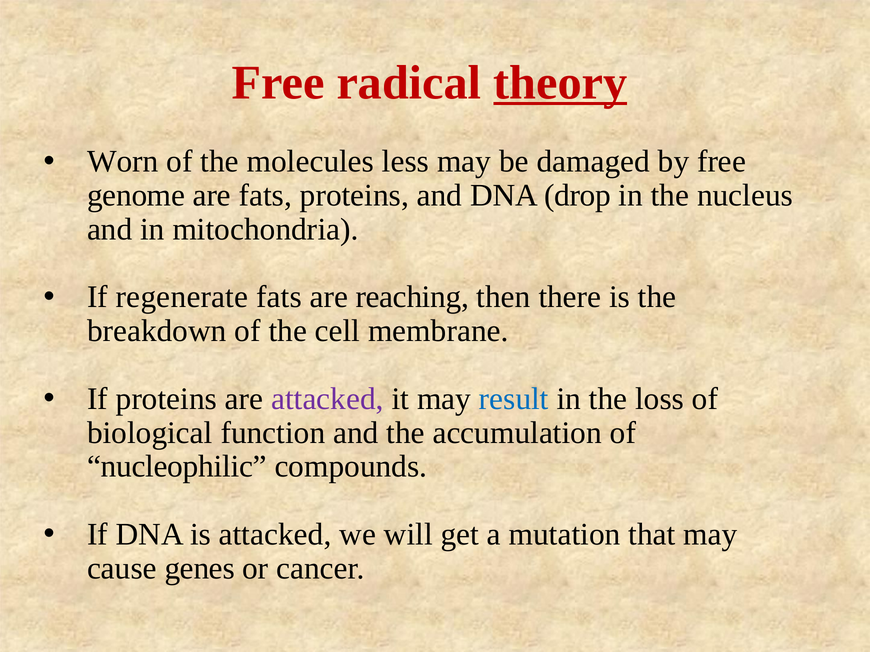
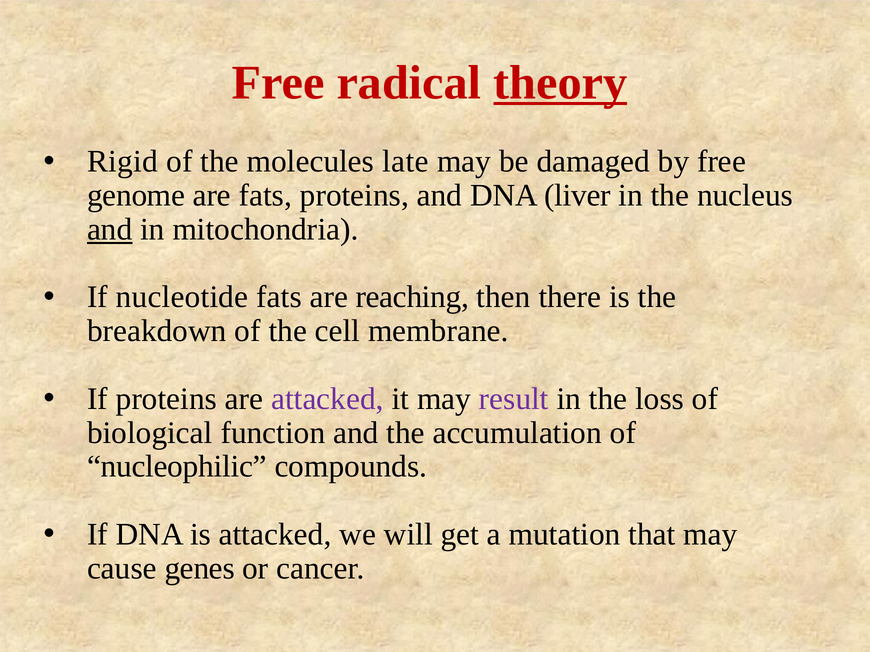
Worn: Worn -> Rigid
less: less -> late
drop: drop -> liver
and at (110, 230) underline: none -> present
regenerate: regenerate -> nucleotide
result colour: blue -> purple
